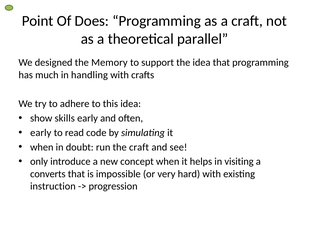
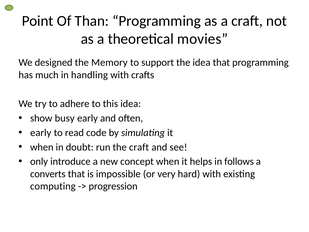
Does: Does -> Than
parallel: parallel -> movies
skills: skills -> busy
visiting: visiting -> follows
instruction: instruction -> computing
